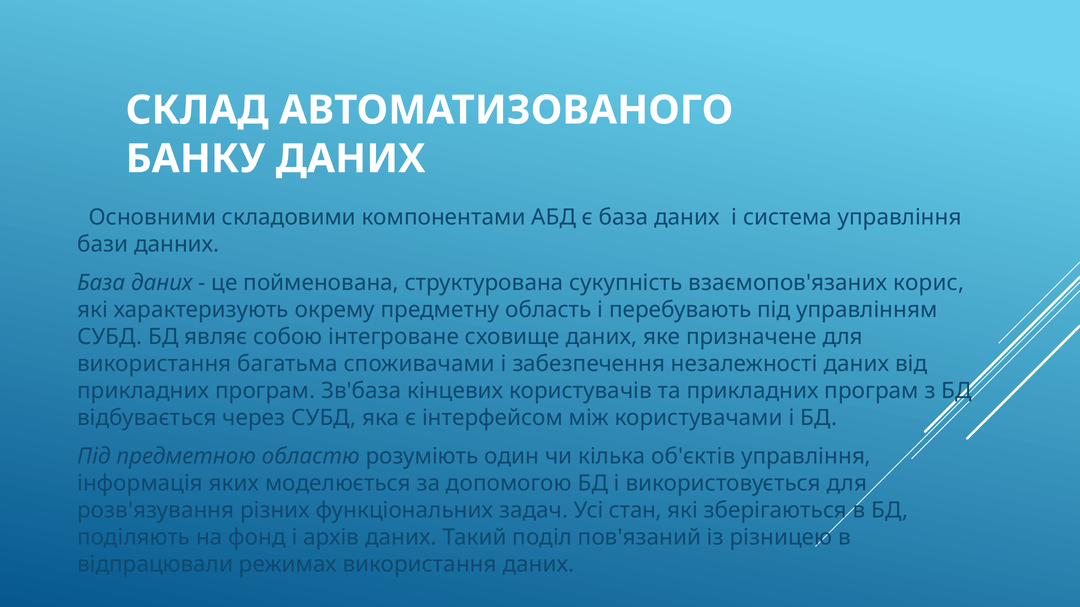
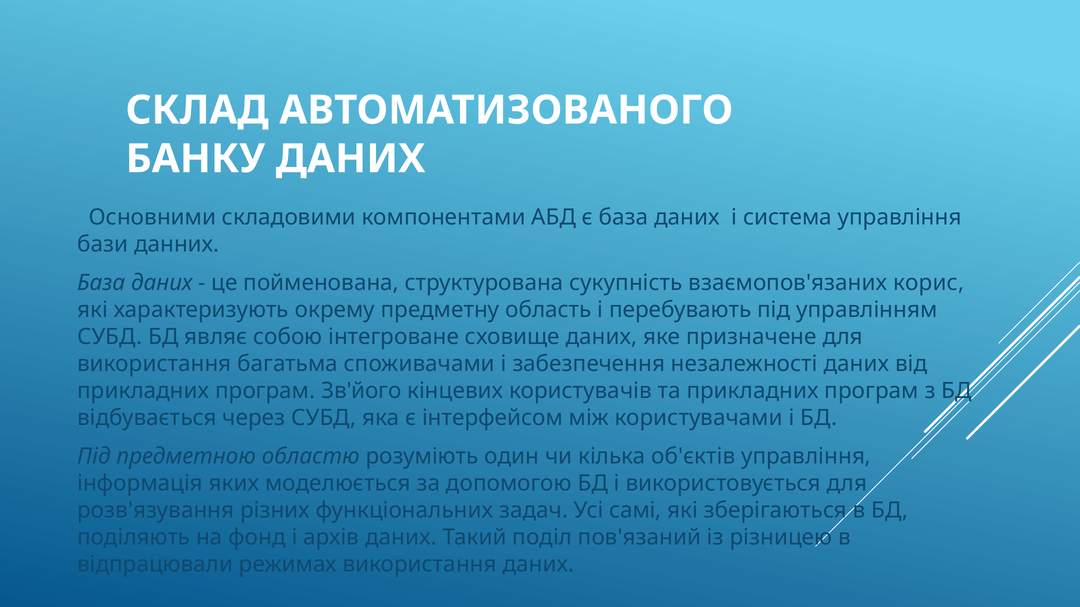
Зв'база: Зв'база -> Зв'його
стан: стан -> самі
